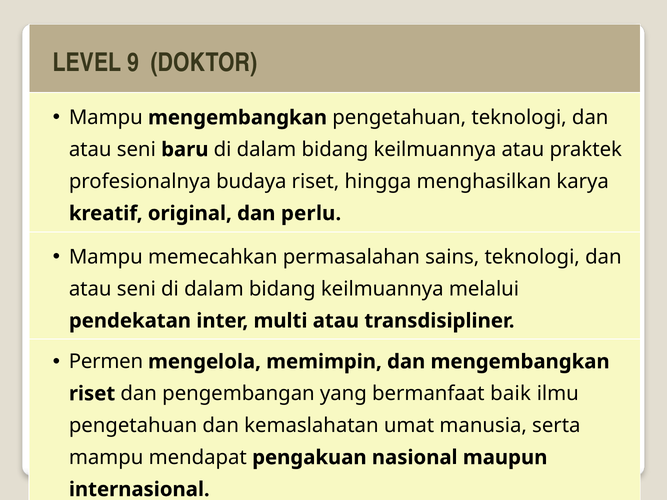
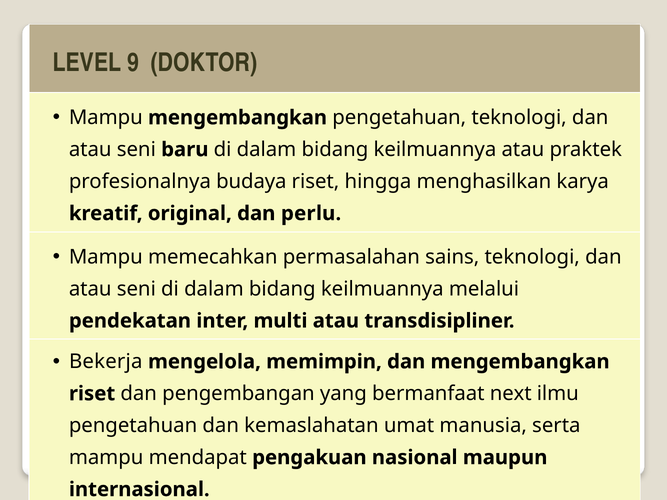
Permen: Permen -> Bekerja
baik: baik -> next
